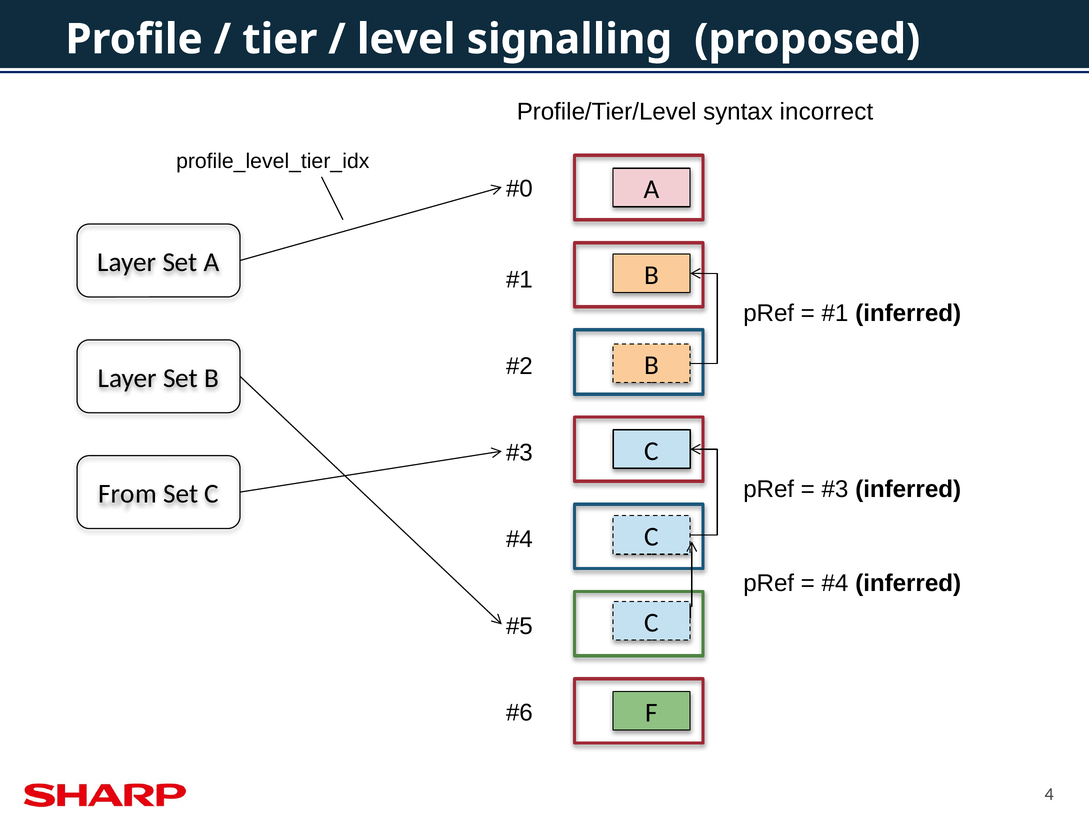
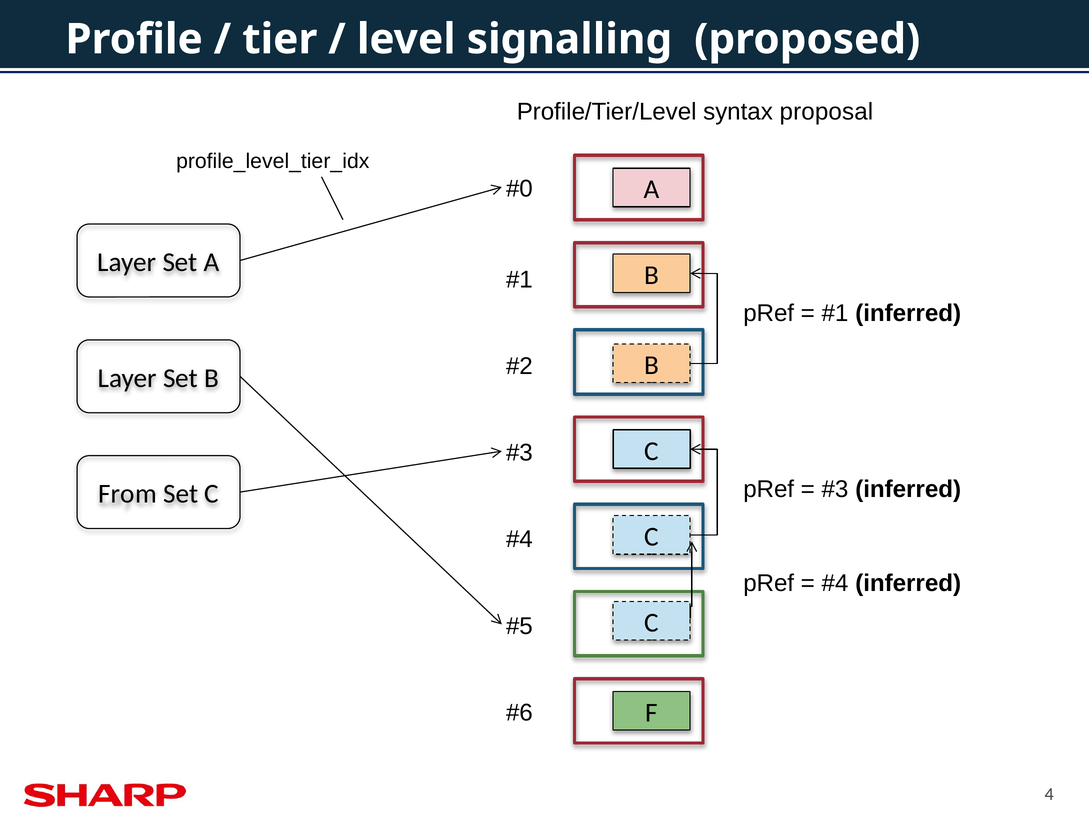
incorrect: incorrect -> proposal
